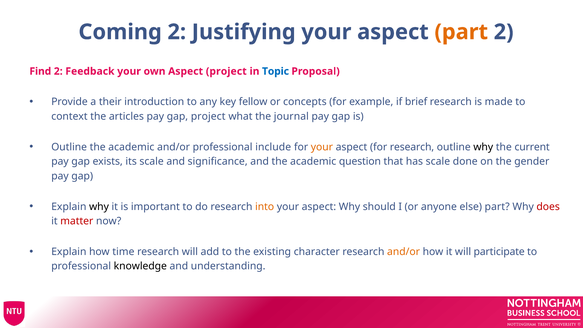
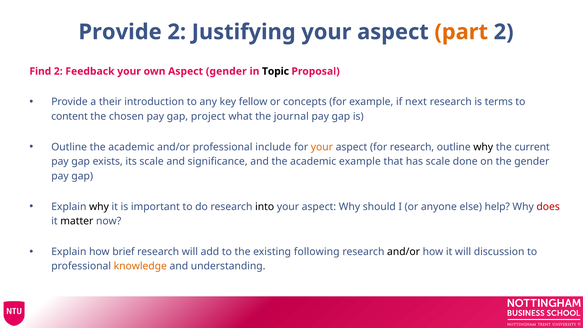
Coming at (120, 32): Coming -> Provide
Aspect project: project -> gender
Topic colour: blue -> black
brief: brief -> next
made: made -> terms
context: context -> content
articles: articles -> chosen
academic question: question -> example
into colour: orange -> black
else part: part -> help
matter colour: red -> black
time: time -> brief
character: character -> following
and/or at (404, 252) colour: orange -> black
participate: participate -> discussion
knowledge colour: black -> orange
